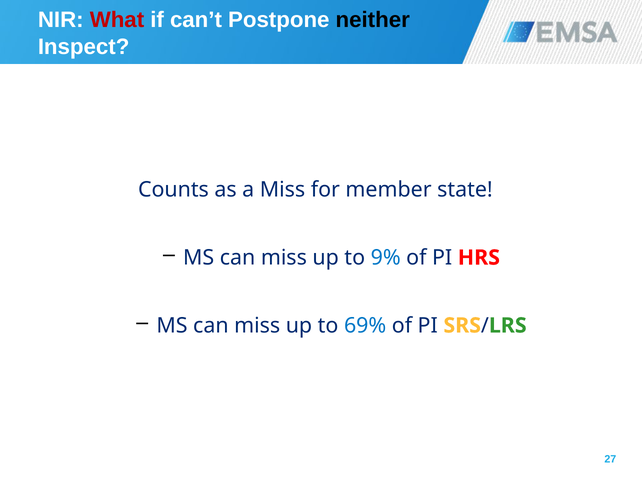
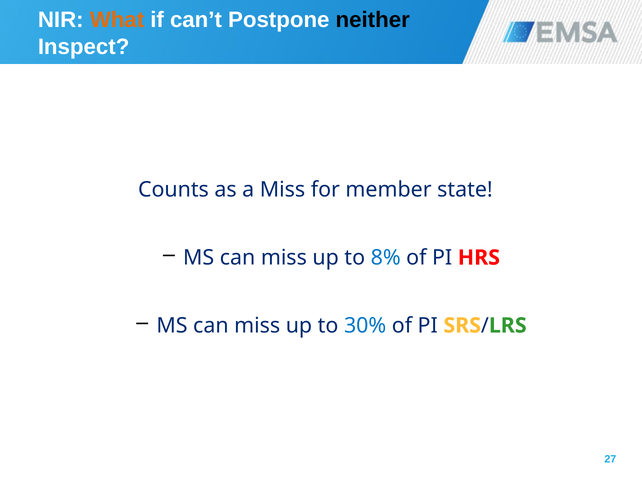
What colour: red -> orange
9%: 9% -> 8%
69%: 69% -> 30%
